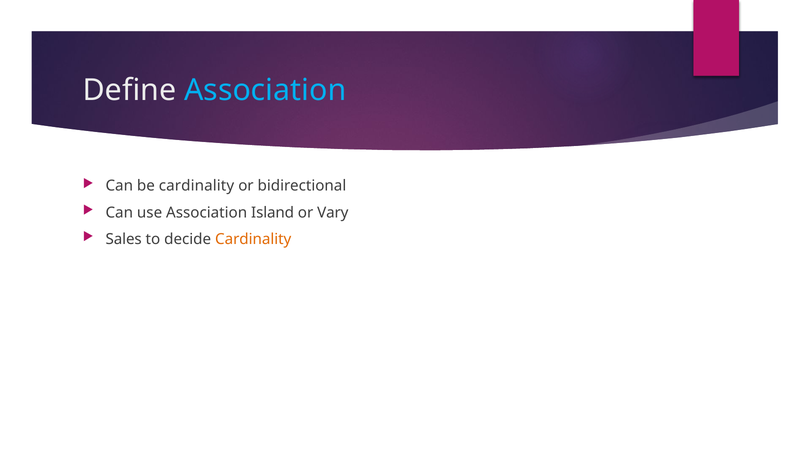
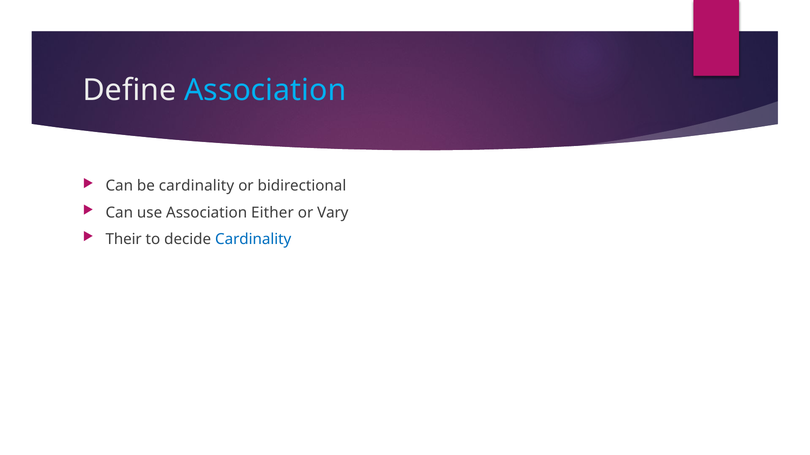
Island: Island -> Either
Sales: Sales -> Their
Cardinality at (253, 240) colour: orange -> blue
